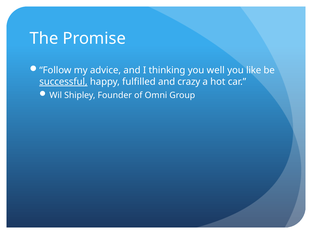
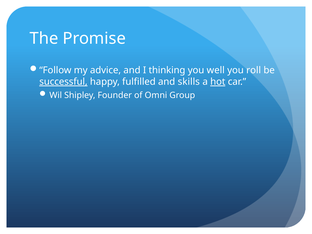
like: like -> roll
crazy: crazy -> skills
hot underline: none -> present
